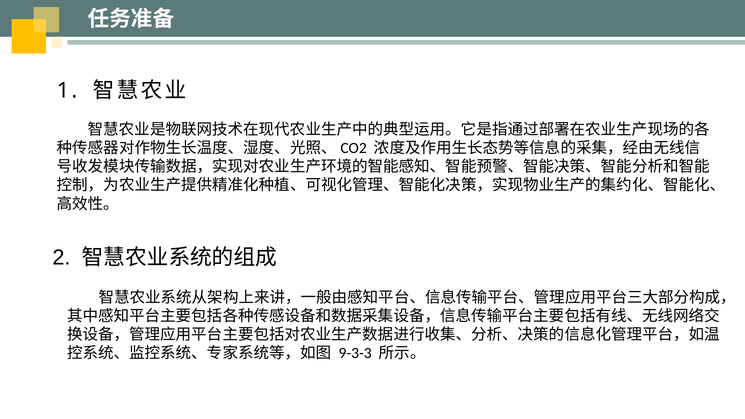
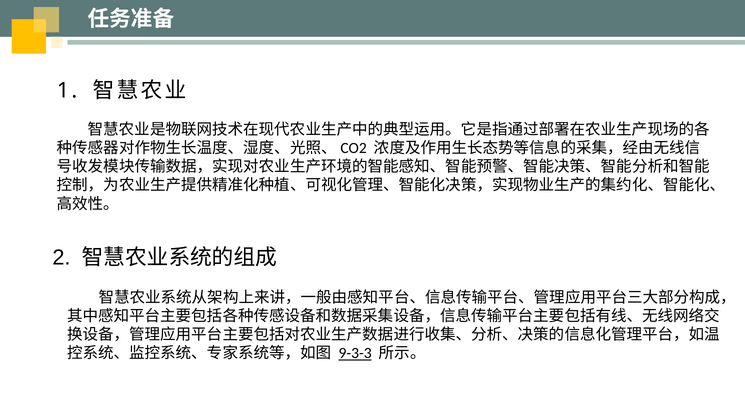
9-3-3 underline: none -> present
